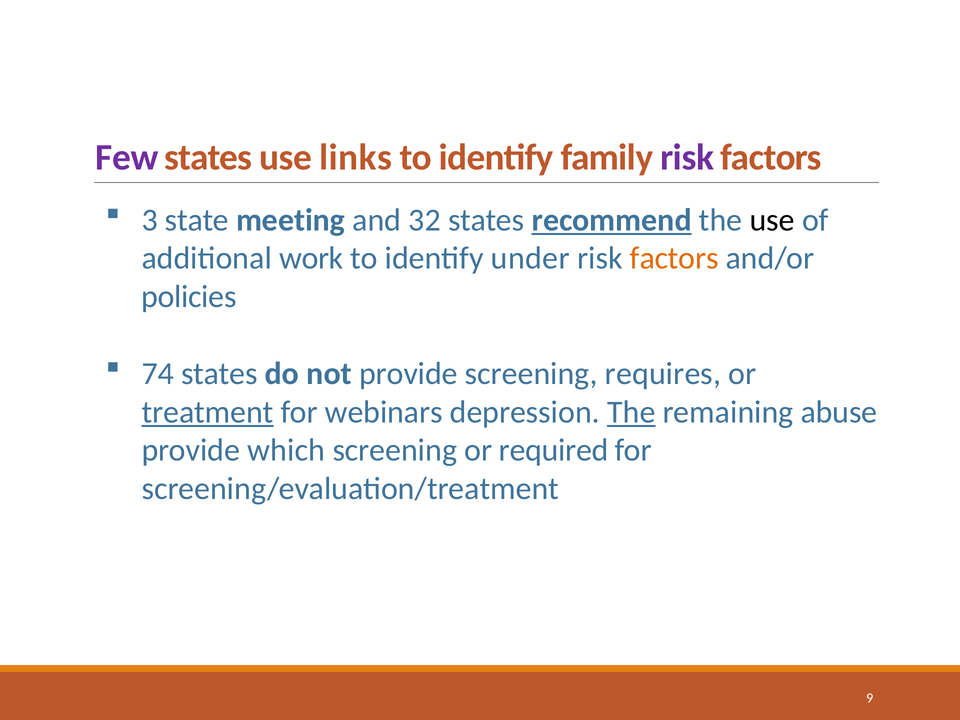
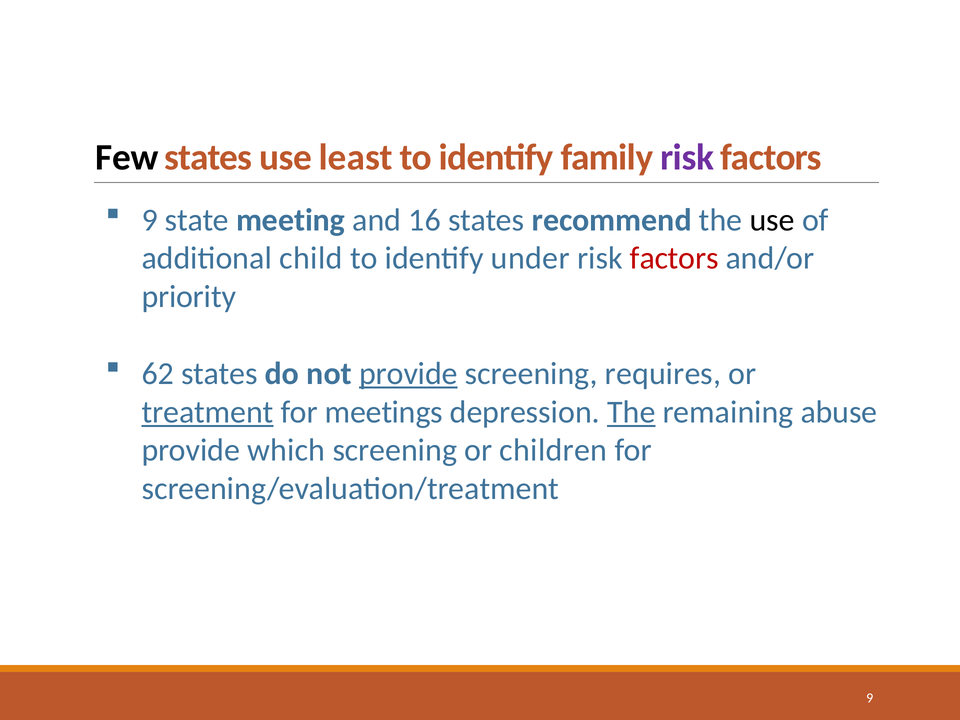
Few colour: purple -> black
links: links -> least
3 at (150, 220): 3 -> 9
32: 32 -> 16
recommend underline: present -> none
work: work -> child
factors at (674, 258) colour: orange -> red
policies: policies -> priority
74: 74 -> 62
provide at (408, 374) underline: none -> present
webinars: webinars -> meetings
required: required -> children
